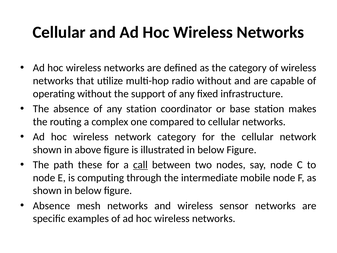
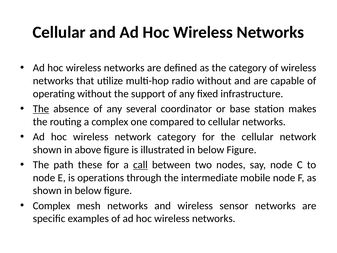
The at (41, 109) underline: none -> present
any station: station -> several
computing: computing -> operations
Absence at (51, 206): Absence -> Complex
